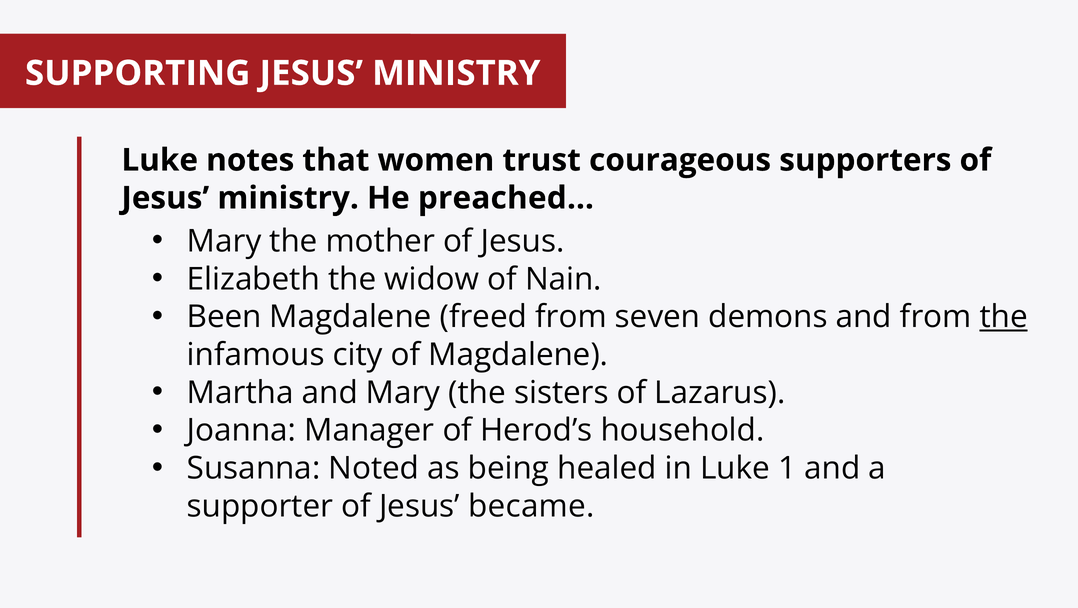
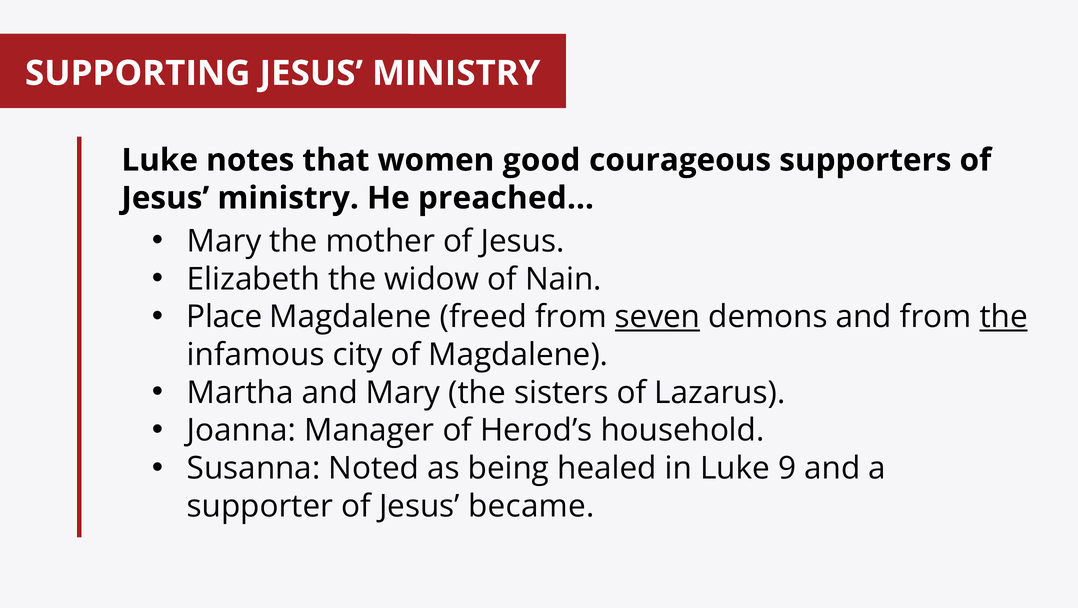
trust: trust -> good
Been: Been -> Place
seven underline: none -> present
1: 1 -> 9
